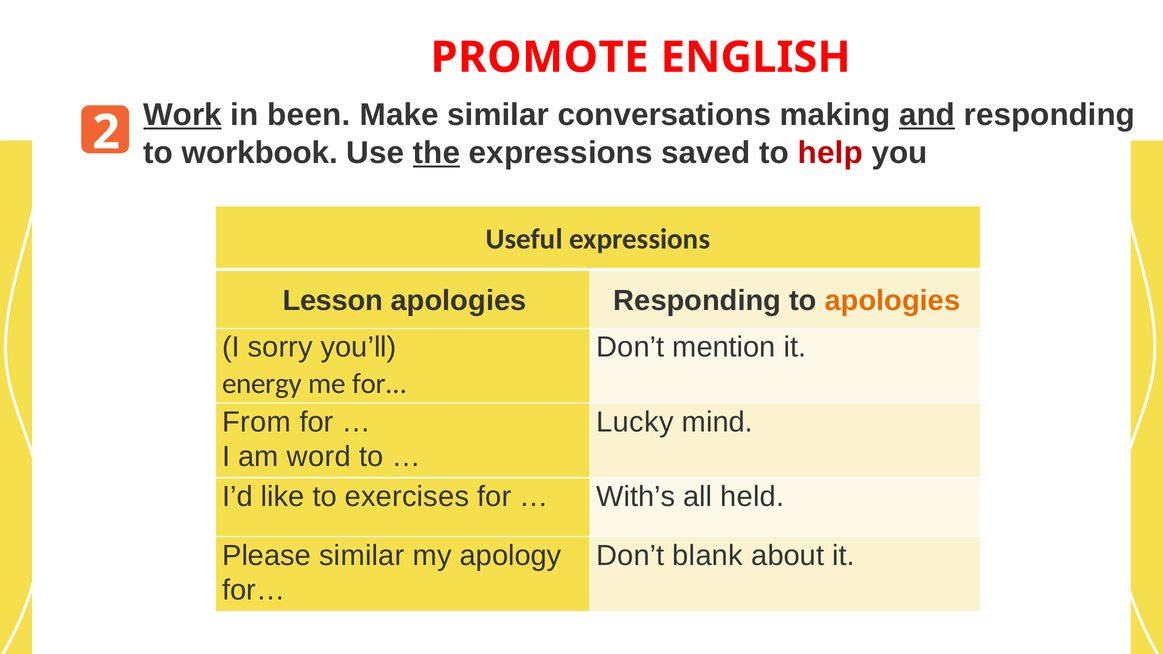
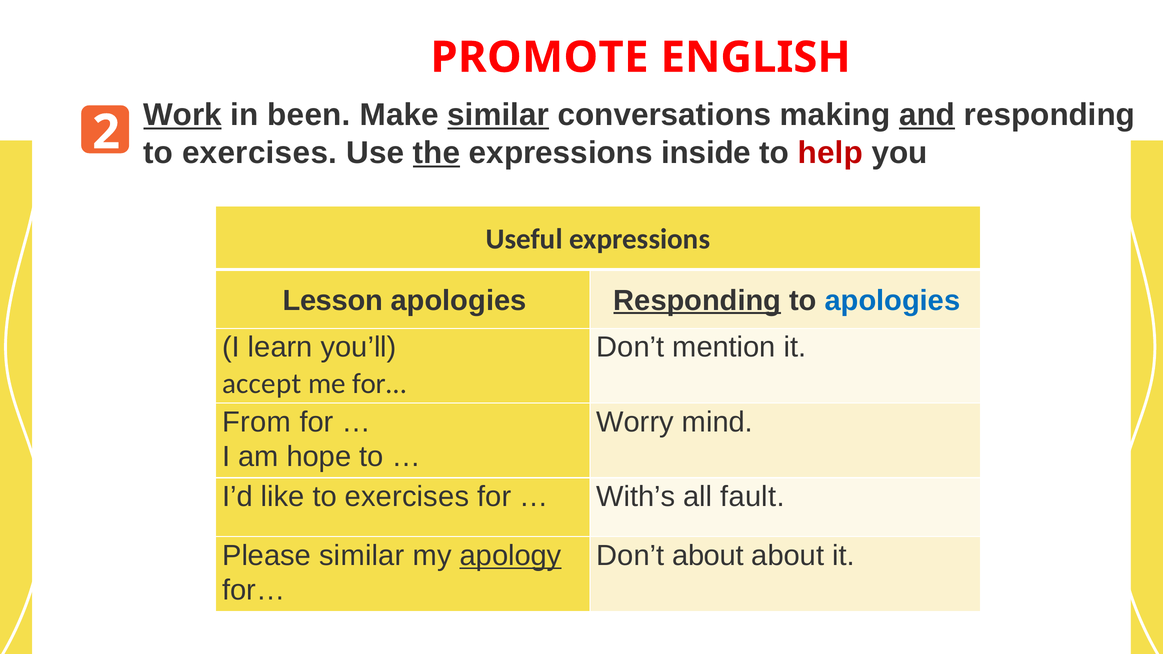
similar at (498, 115) underline: none -> present
workbook at (260, 153): workbook -> exercises
saved: saved -> inside
Responding at (697, 301) underline: none -> present
apologies at (893, 301) colour: orange -> blue
sorry: sorry -> learn
energy: energy -> accept
Lucky: Lucky -> Worry
word: word -> hope
held: held -> fault
apology underline: none -> present
Don’t blank: blank -> about
